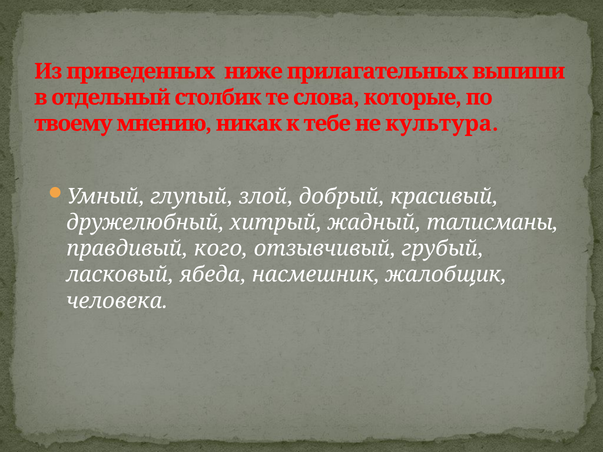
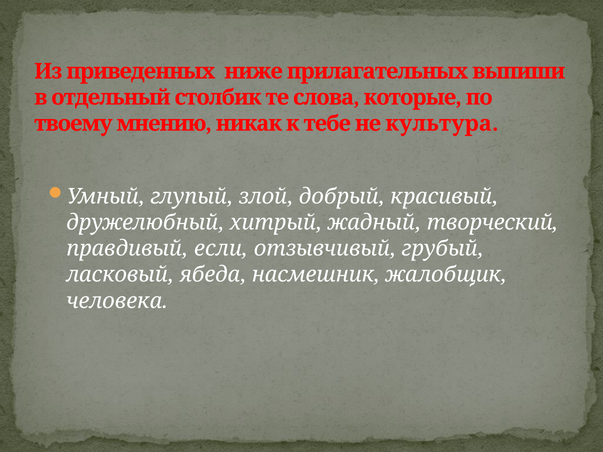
талисманы: талисманы -> творческий
кого: кого -> если
